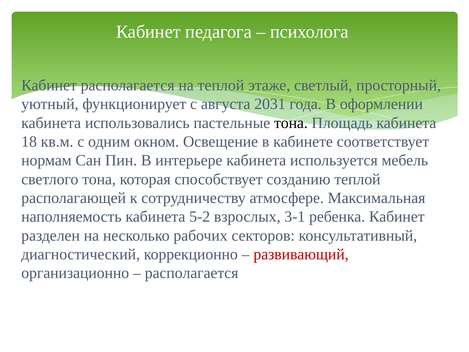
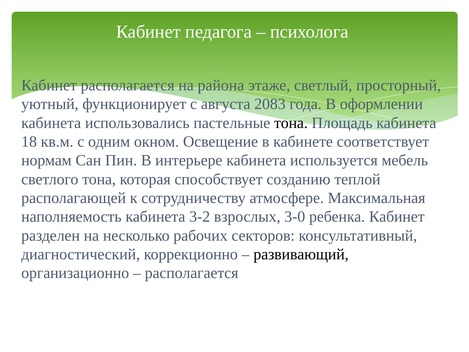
на теплой: теплой -> района
2031: 2031 -> 2083
5-2: 5-2 -> 3-2
3-1: 3-1 -> 3-0
развивающий colour: red -> black
